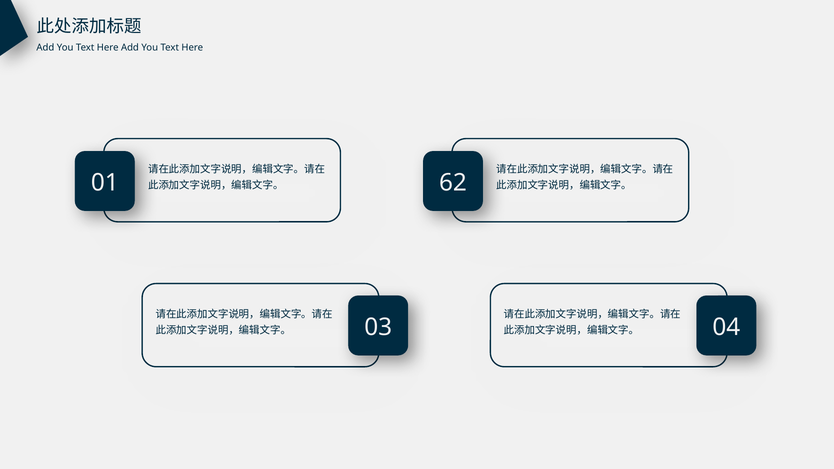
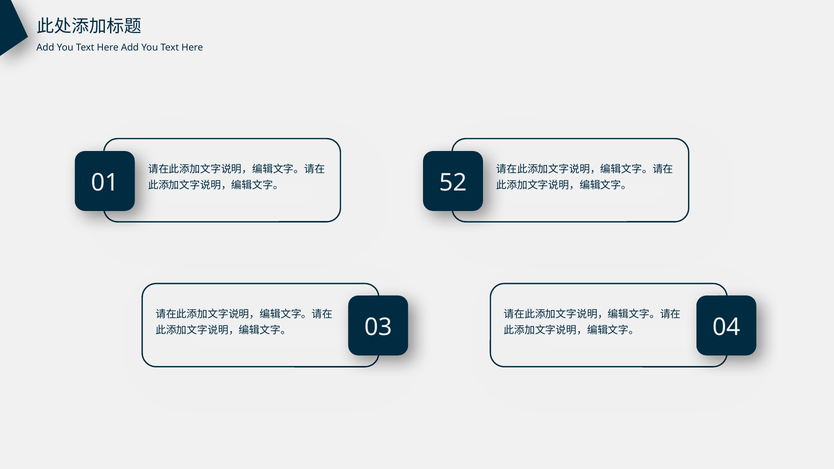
62: 62 -> 52
